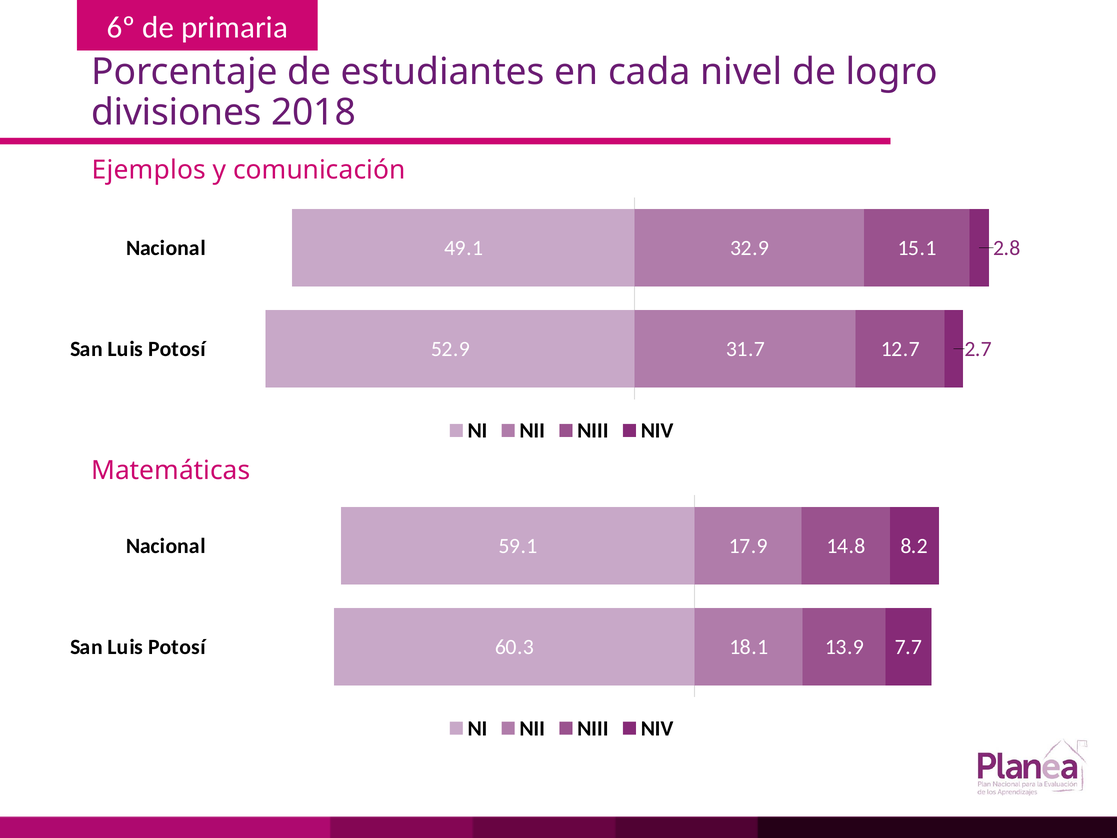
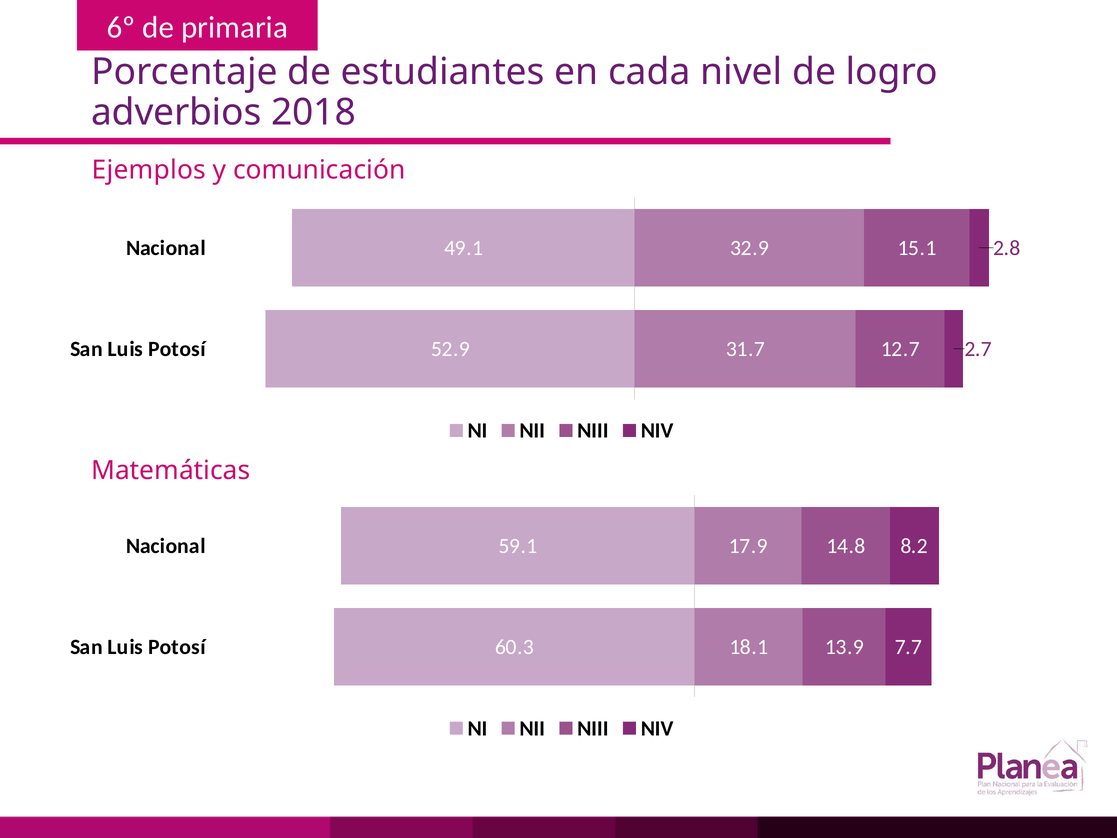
divisiones: divisiones -> adverbios
